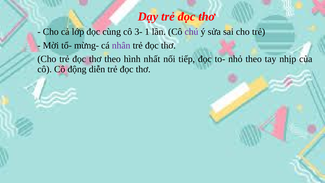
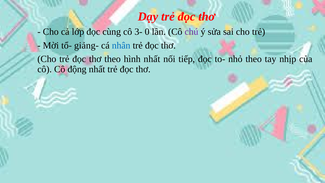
1: 1 -> 0
mừng-: mừng- -> giảng-
nhân colour: purple -> blue
động diễn: diễn -> nhất
